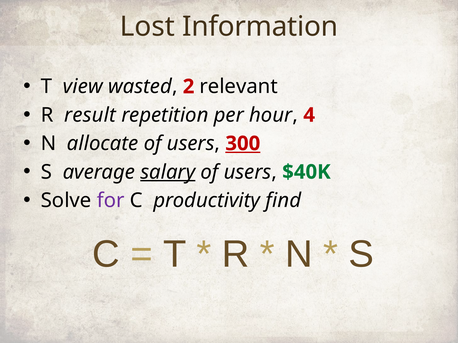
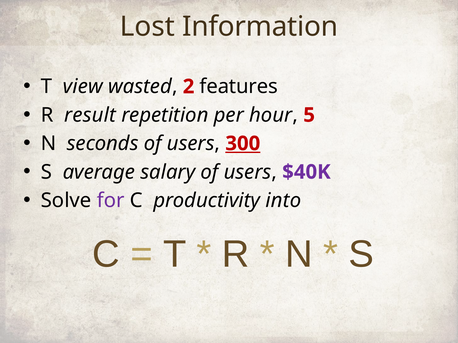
relevant: relevant -> features
4: 4 -> 5
allocate: allocate -> seconds
salary underline: present -> none
$40K colour: green -> purple
find: find -> into
